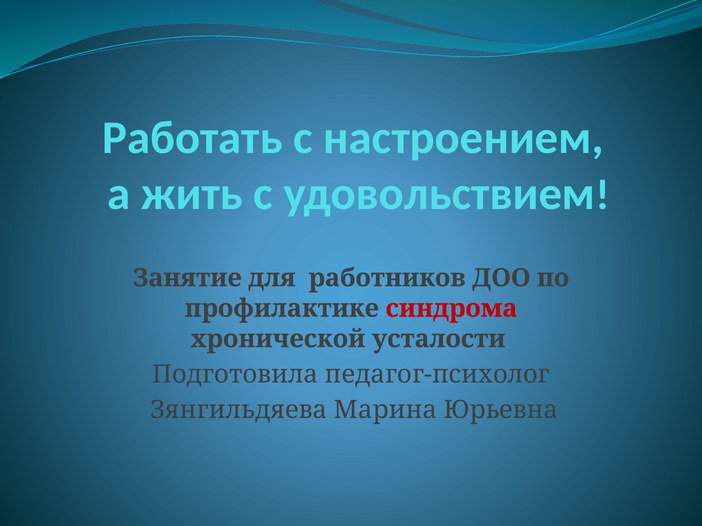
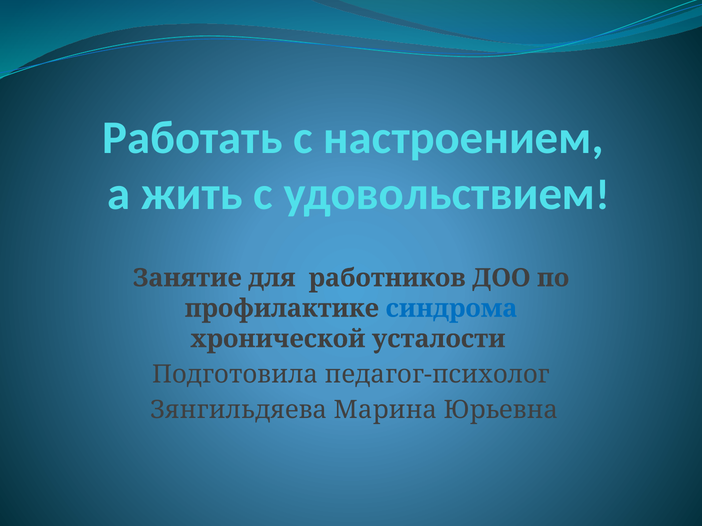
синдрома colour: red -> blue
